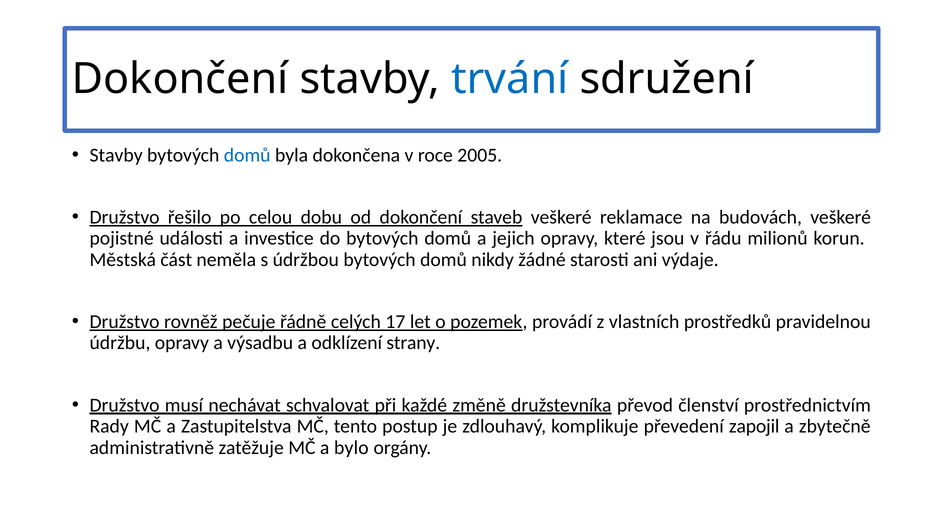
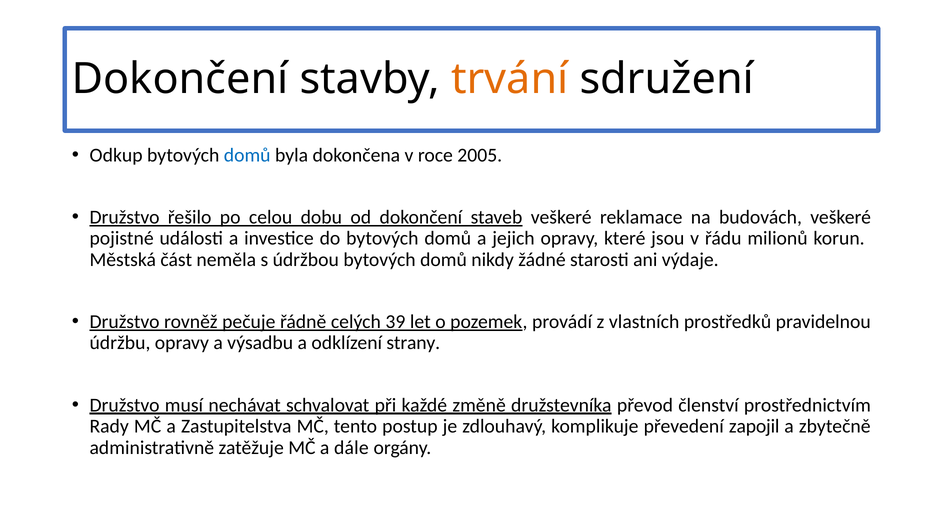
trvání colour: blue -> orange
Stavby at (116, 155): Stavby -> Odkup
17: 17 -> 39
bylo: bylo -> dále
